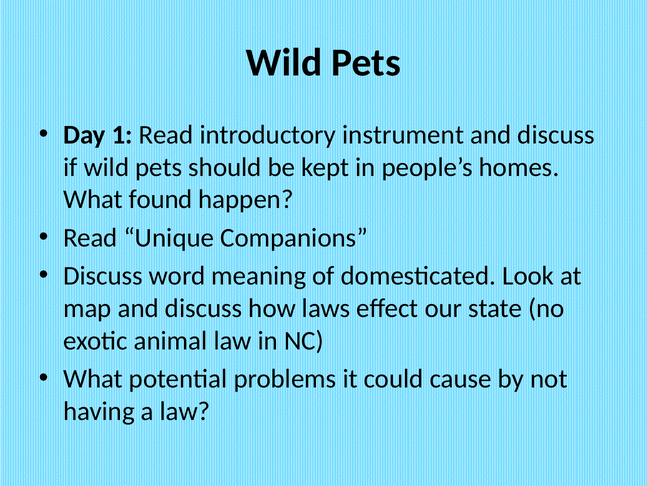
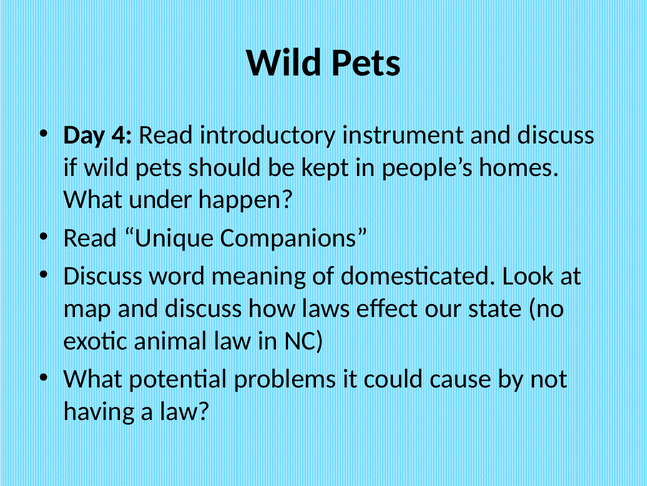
1: 1 -> 4
found: found -> under
